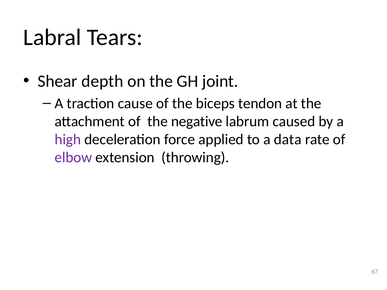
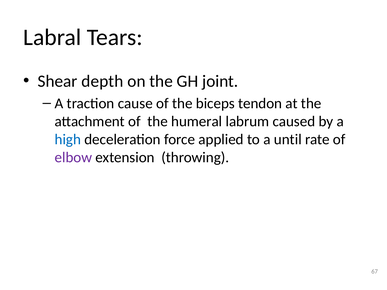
negative: negative -> humeral
high colour: purple -> blue
data: data -> until
